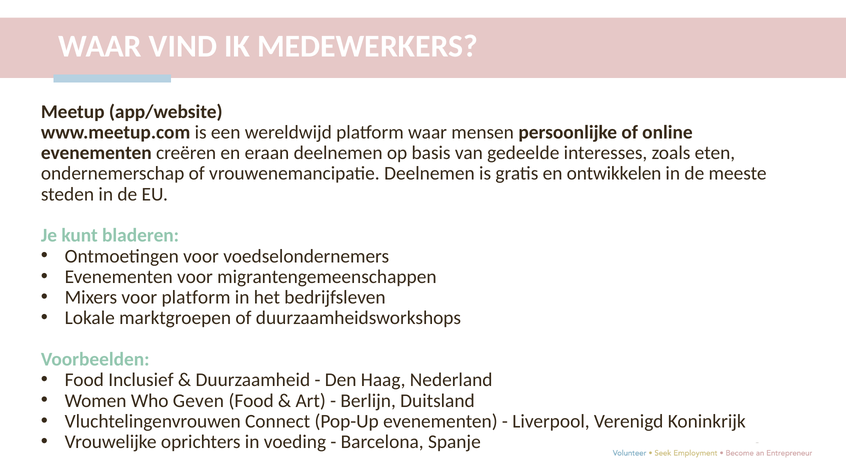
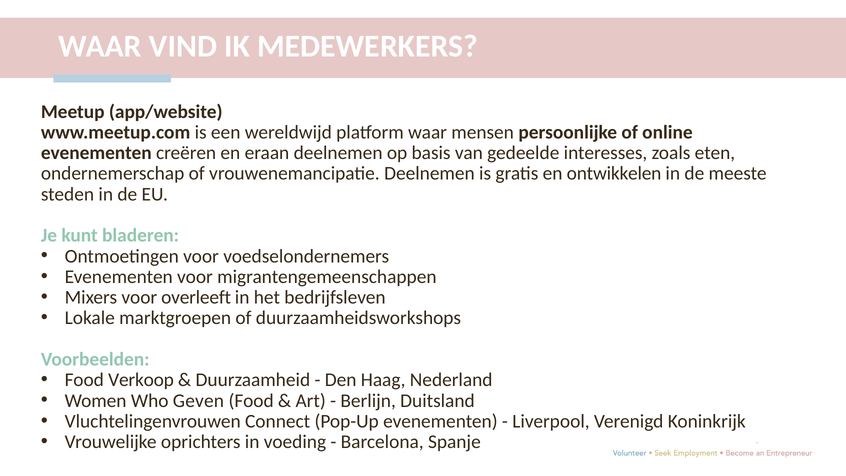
voor platform: platform -> overleeft
Inclusief: Inclusief -> Verkoop
